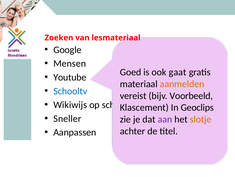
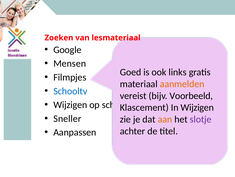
gaat: gaat -> links
Youtube: Youtube -> Filmpjes
Wikiwijs at (70, 104): Wikiwijs -> Wijzigen
In Geoclips: Geoclips -> Wijzigen
aan colour: purple -> orange
slotje colour: orange -> purple
